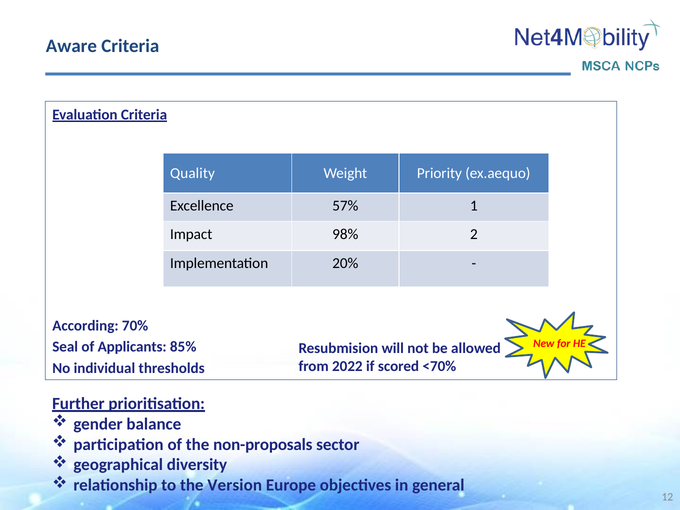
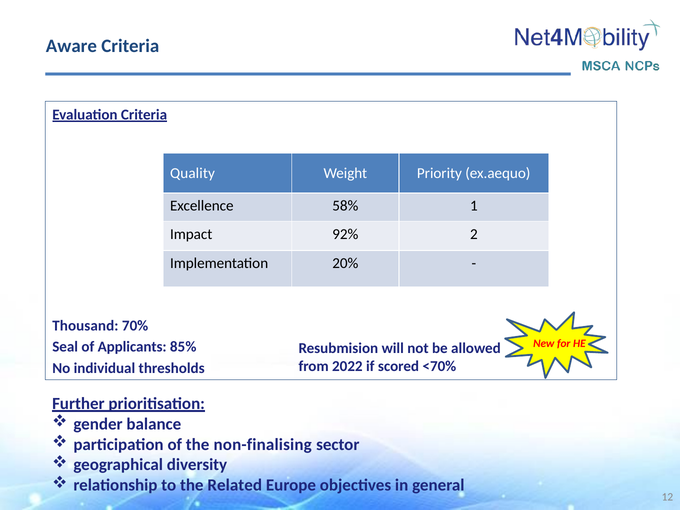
57%: 57% -> 58%
98%: 98% -> 92%
According: According -> Thousand
non-proposals: non-proposals -> non-finalising
Version: Version -> Related
